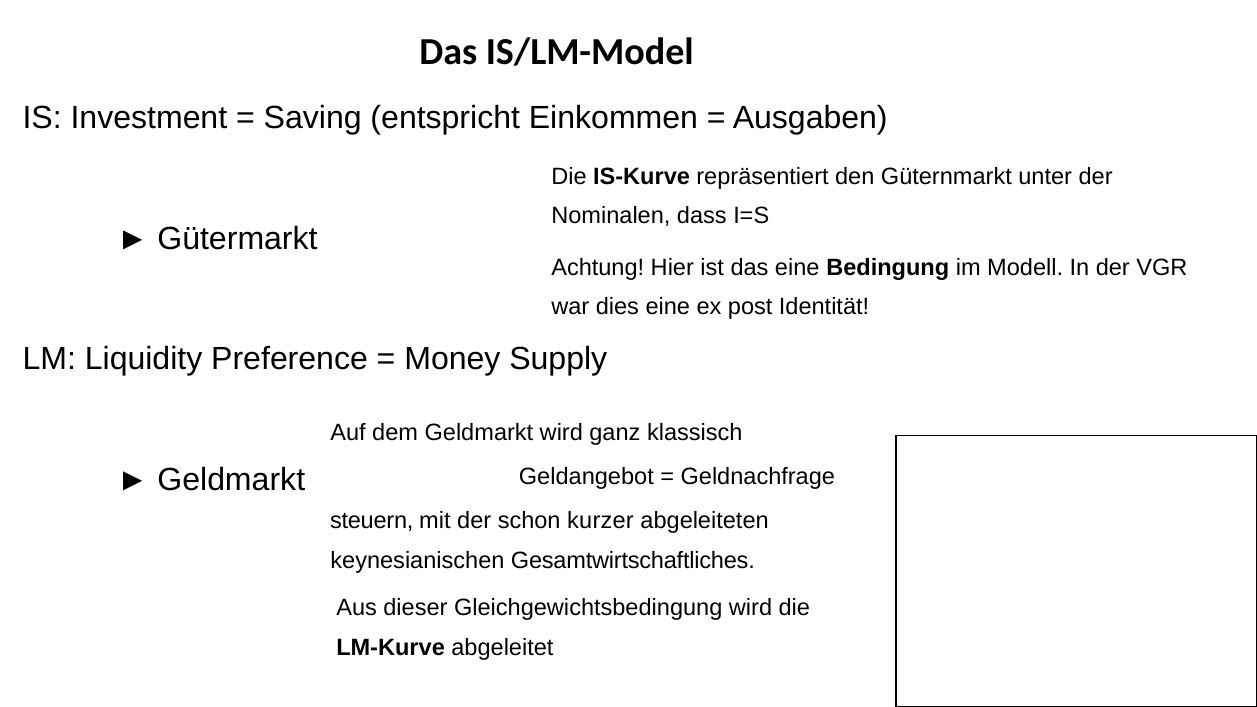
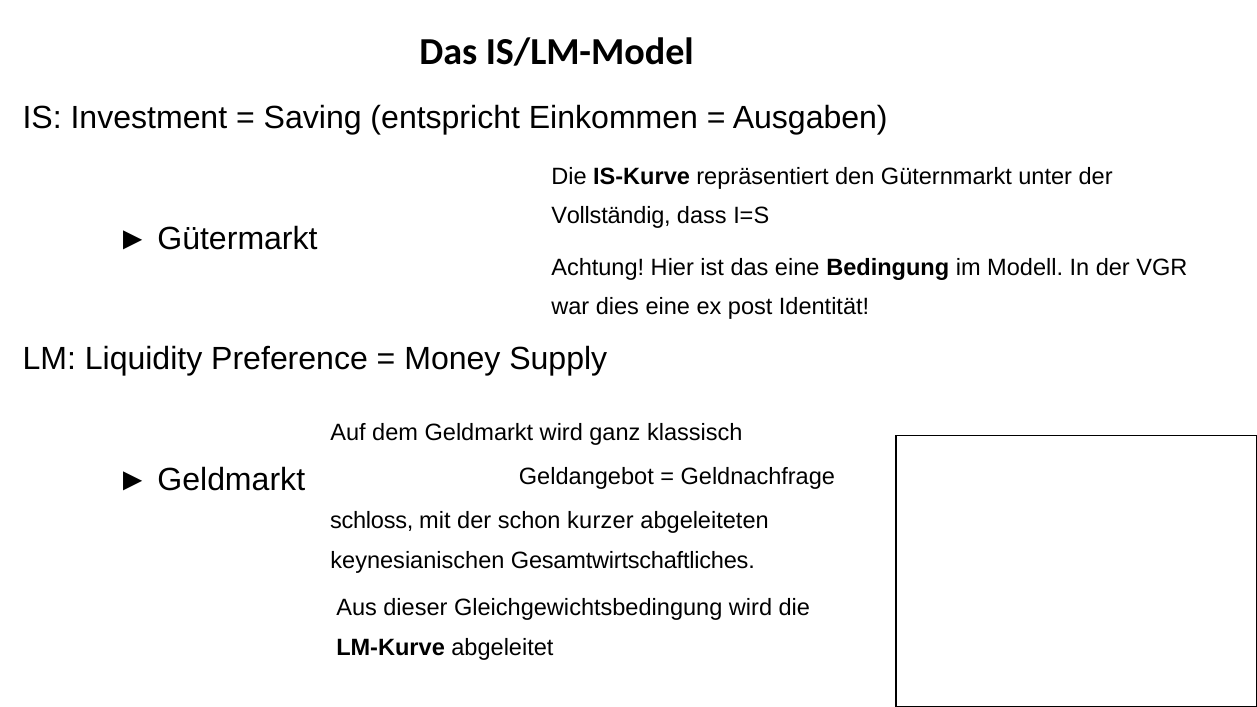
Nominalen: Nominalen -> Vollständig
steuern: steuern -> schloss
